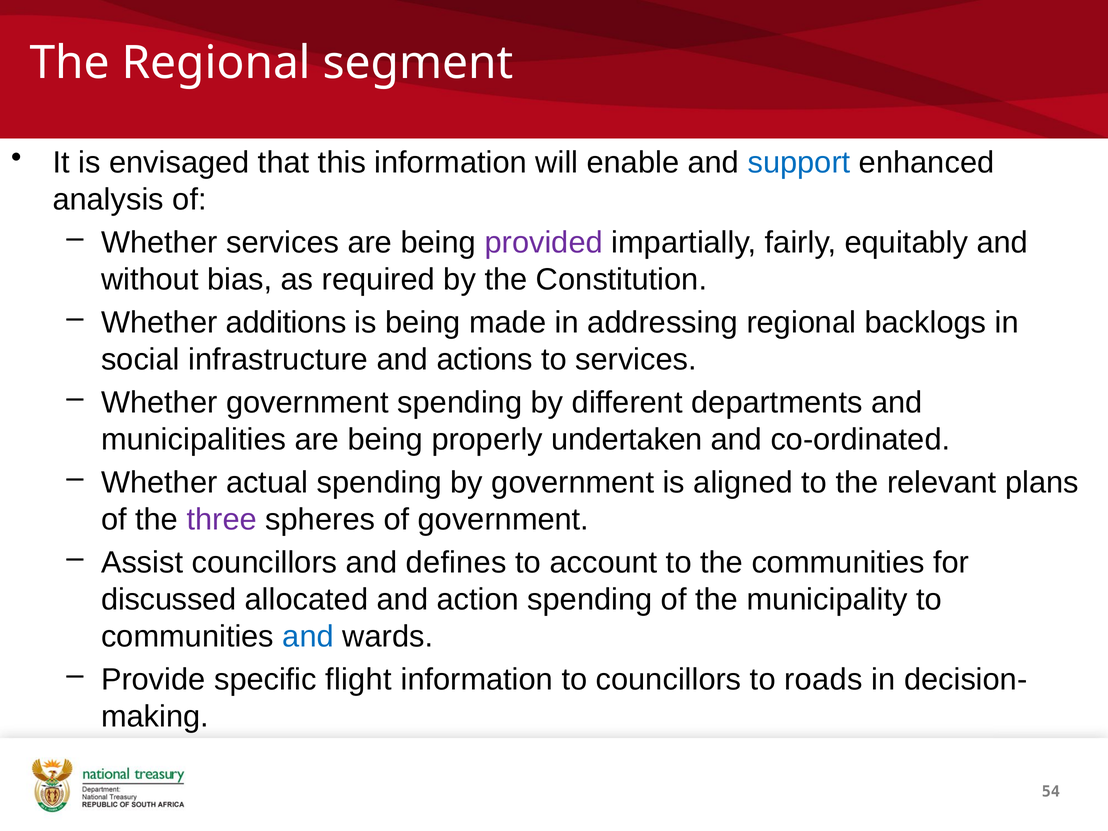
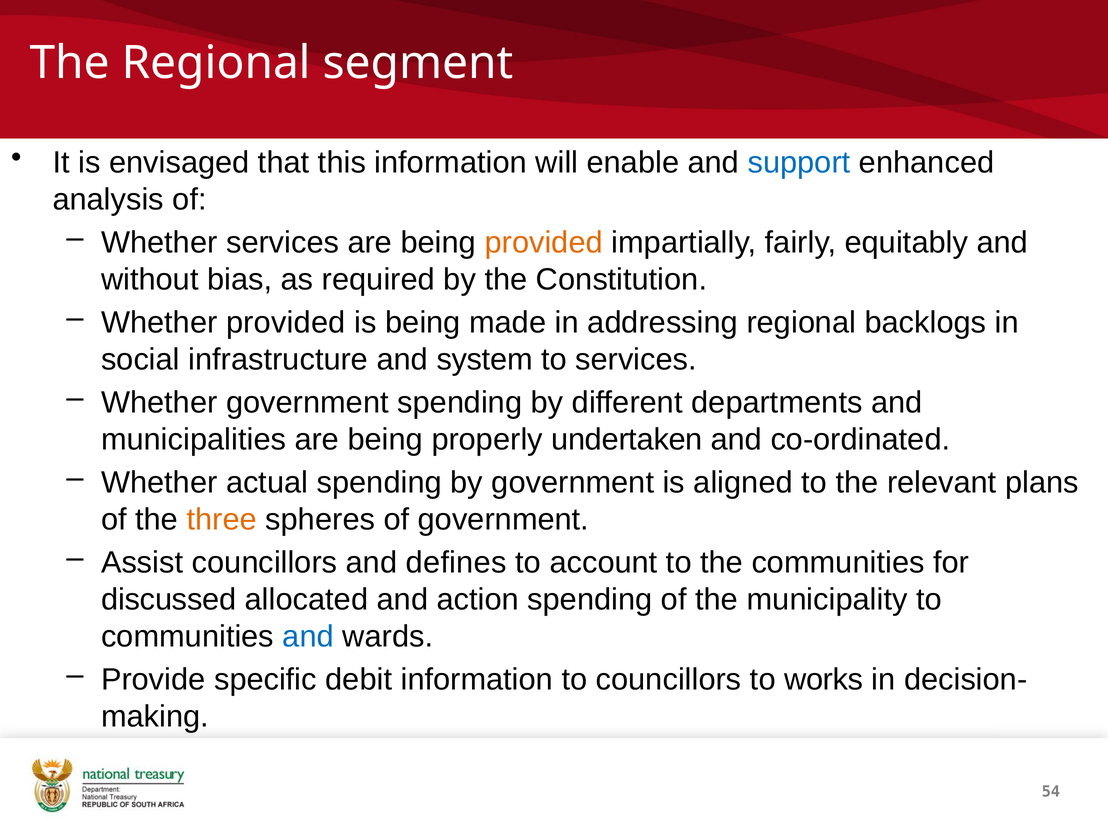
provided at (544, 242) colour: purple -> orange
Whether additions: additions -> provided
actions: actions -> system
three colour: purple -> orange
flight: flight -> debit
roads: roads -> works
